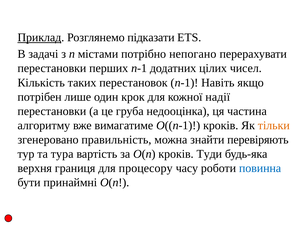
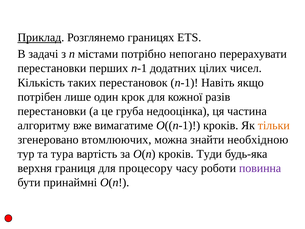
підказати: підказати -> границях
надії: надії -> разів
правильність: правильність -> втомлюючих
перевіряють: перевіряють -> необхідною
повинна colour: blue -> purple
